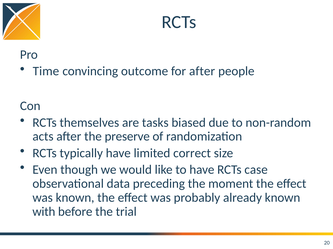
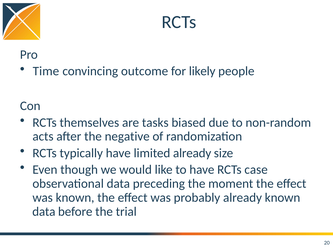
for after: after -> likely
preserve: preserve -> negative
limited correct: correct -> already
with at (44, 212): with -> data
